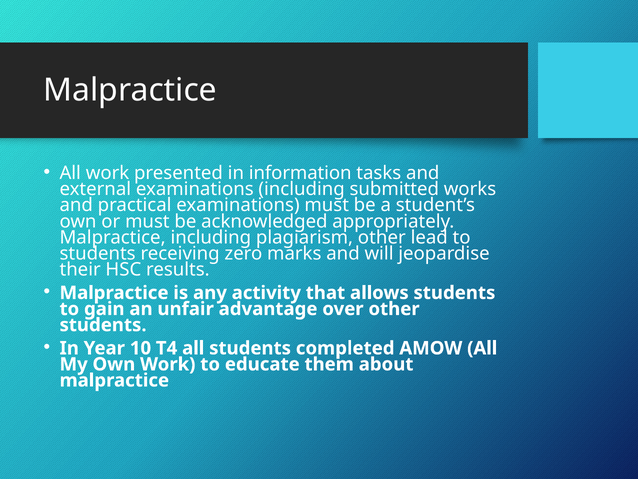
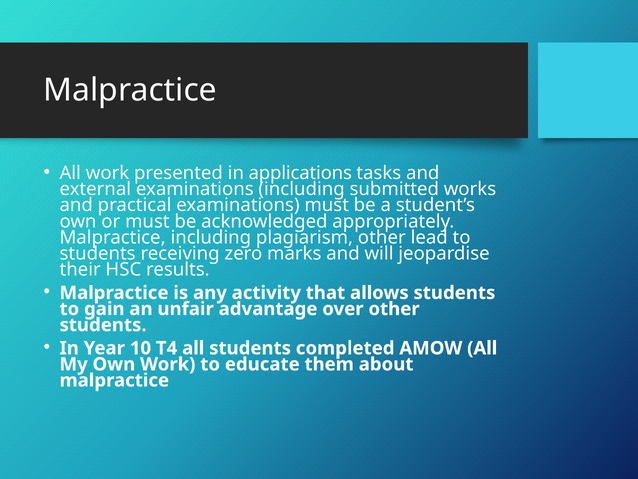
information: information -> applications
